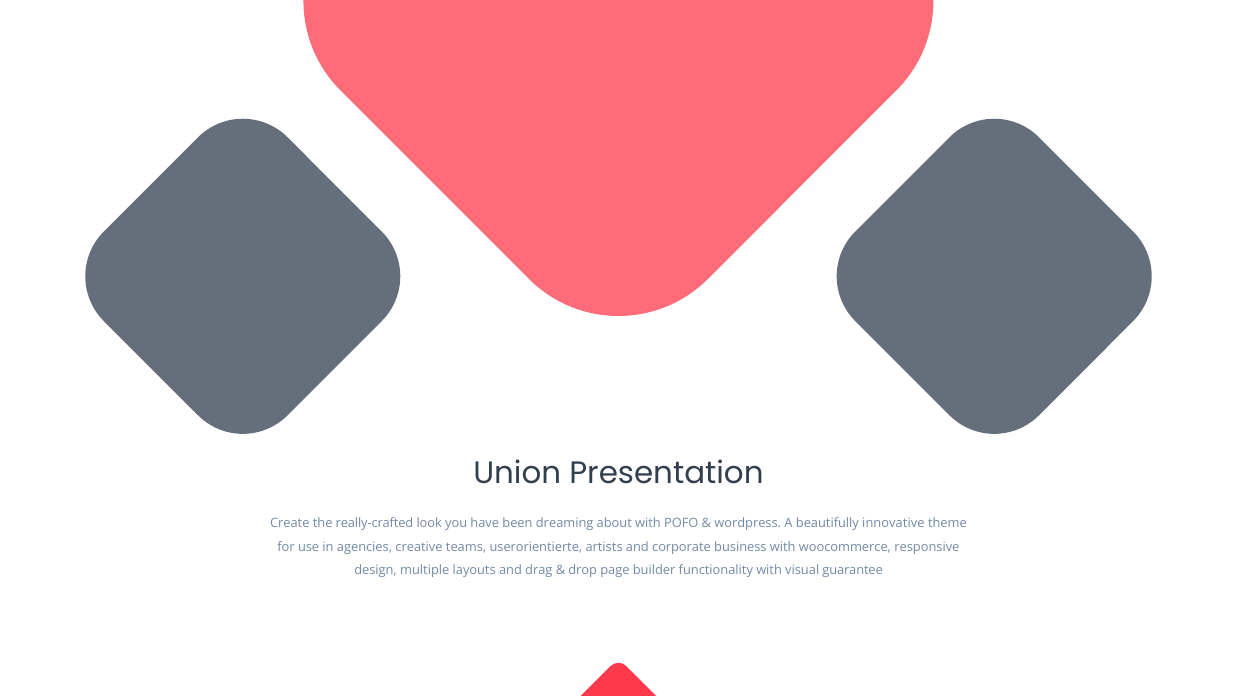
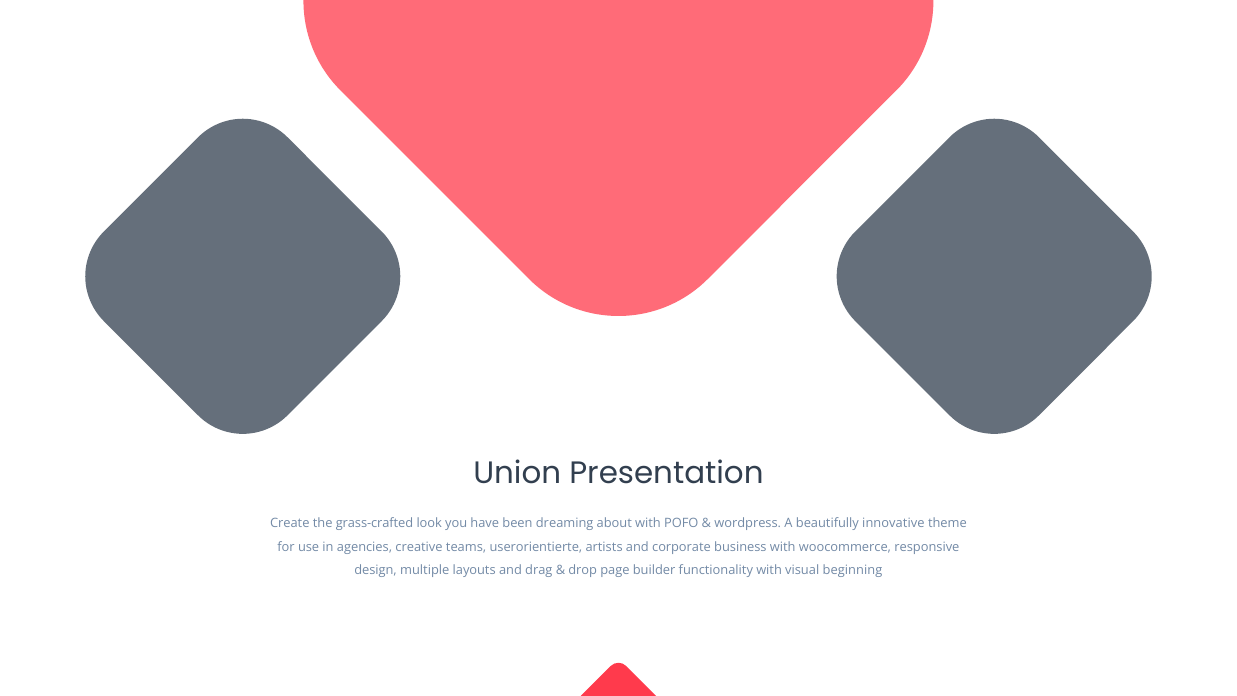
really-crafted: really-crafted -> grass-crafted
guarantee: guarantee -> beginning
